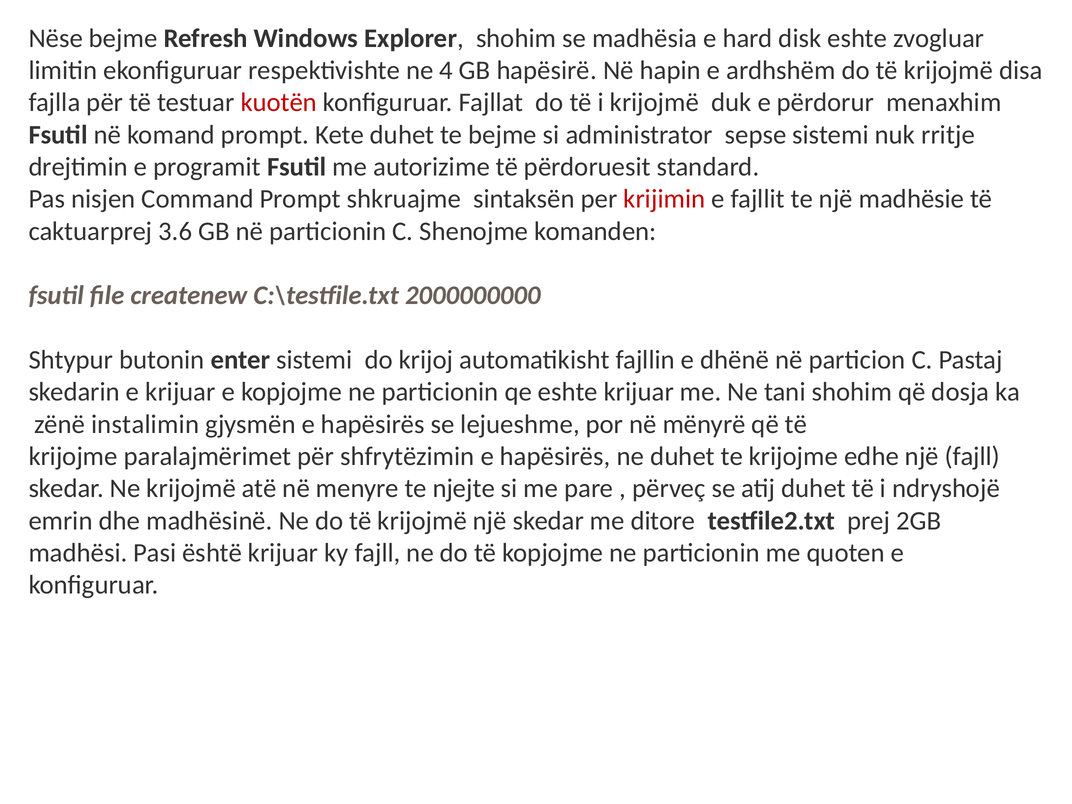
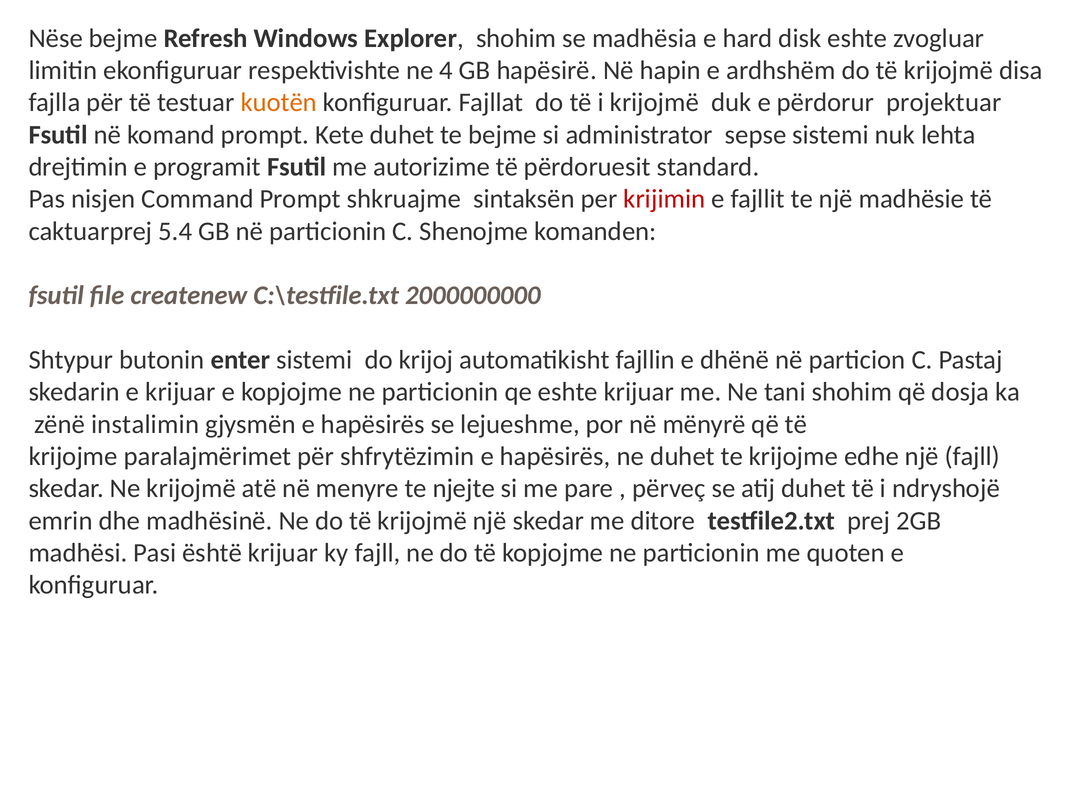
kuotën colour: red -> orange
menaxhim: menaxhim -> projektuar
rritje: rritje -> lehta
3.6: 3.6 -> 5.4
